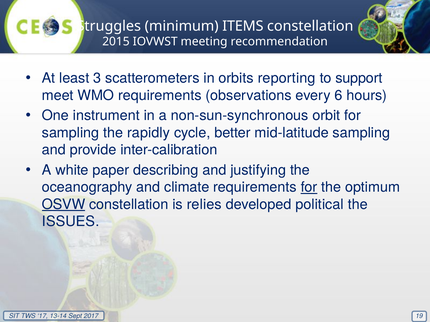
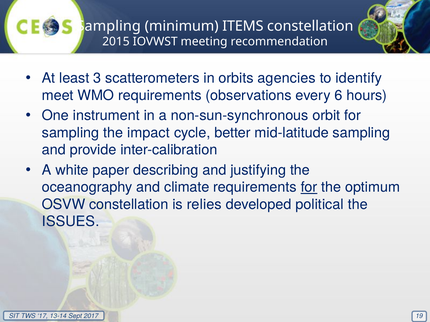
Struggles at (109, 26): Struggles -> Sampling
reporting: reporting -> agencies
support: support -> identify
rapidly: rapidly -> impact
OSVW underline: present -> none
